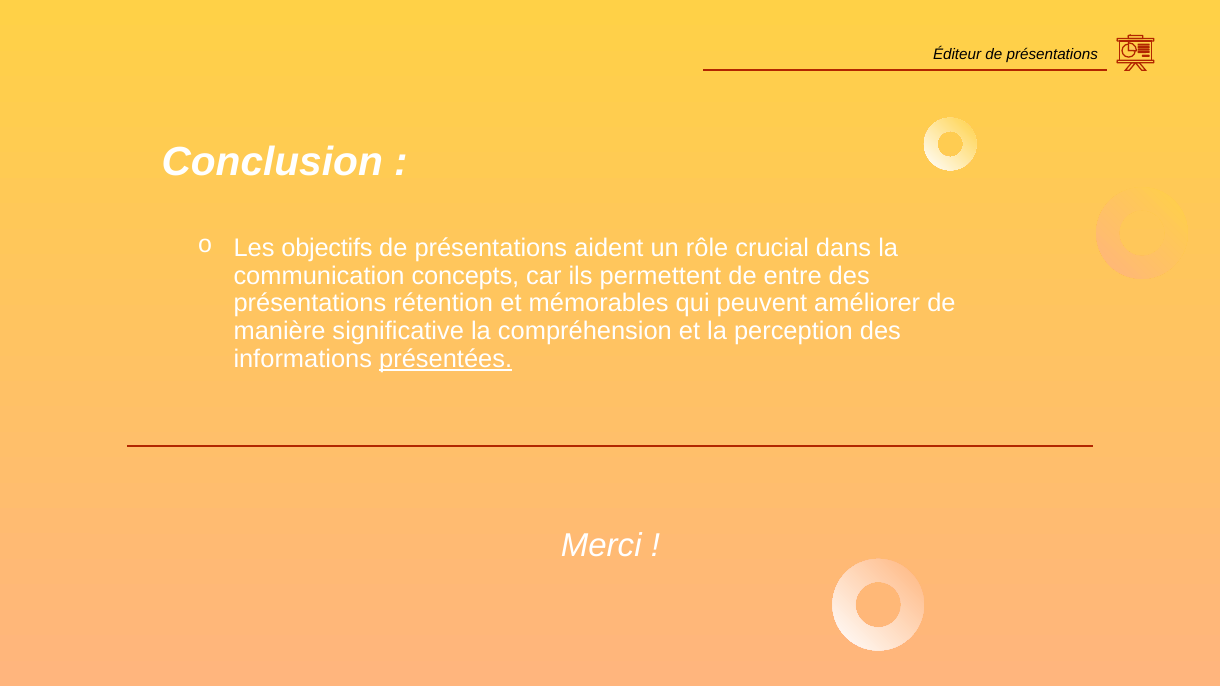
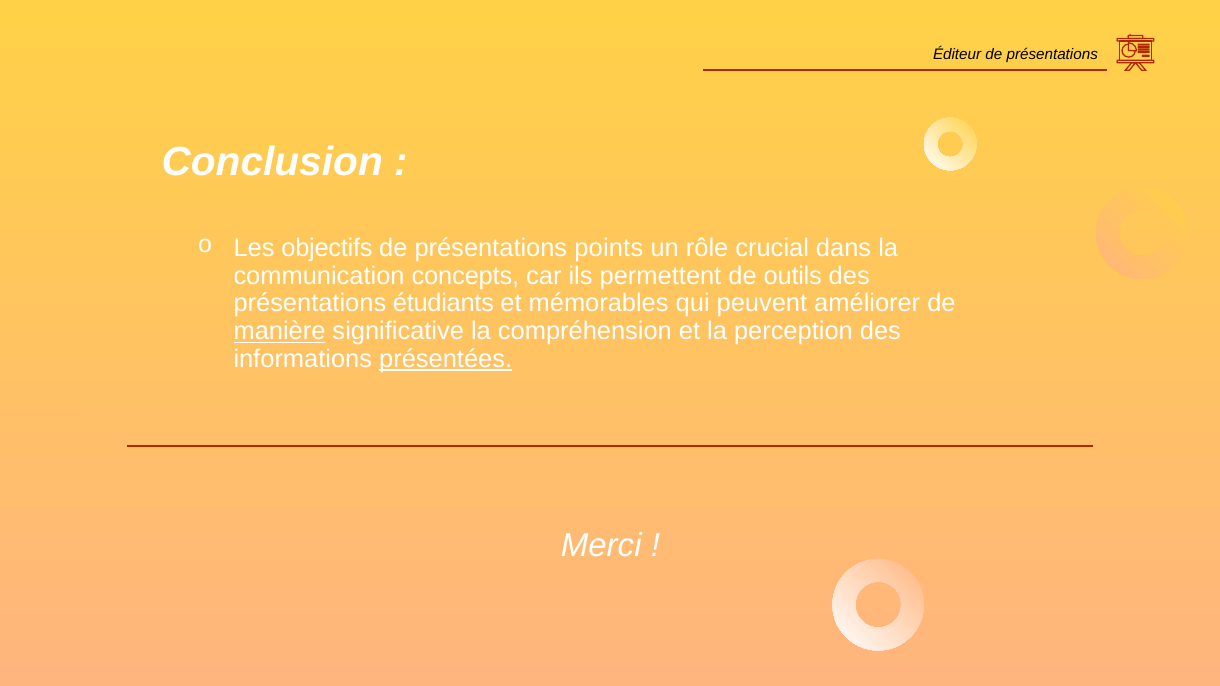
aident: aident -> points
entre: entre -> outils
rétention: rétention -> étudiants
manière underline: none -> present
